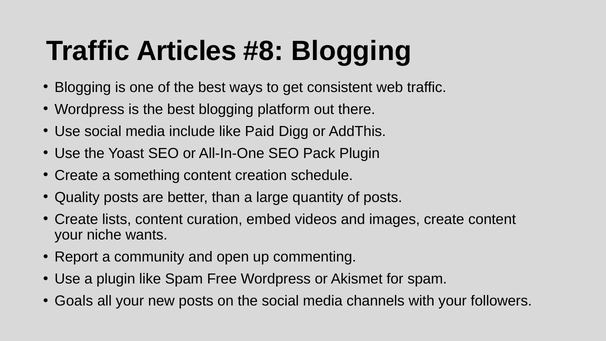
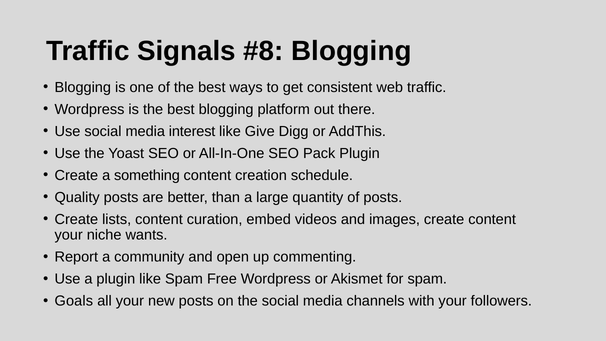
Articles: Articles -> Signals
include: include -> interest
Paid: Paid -> Give
